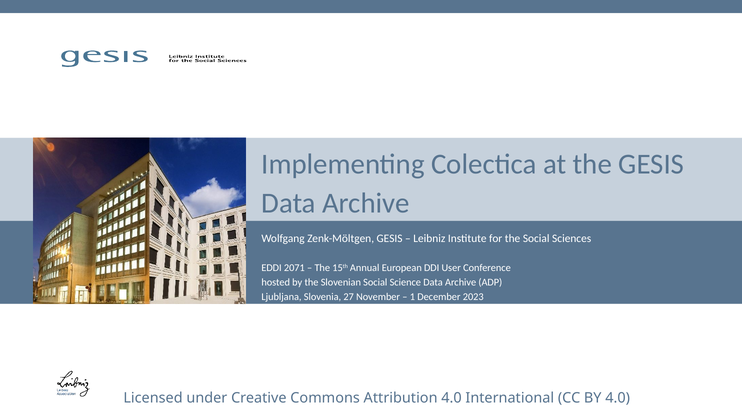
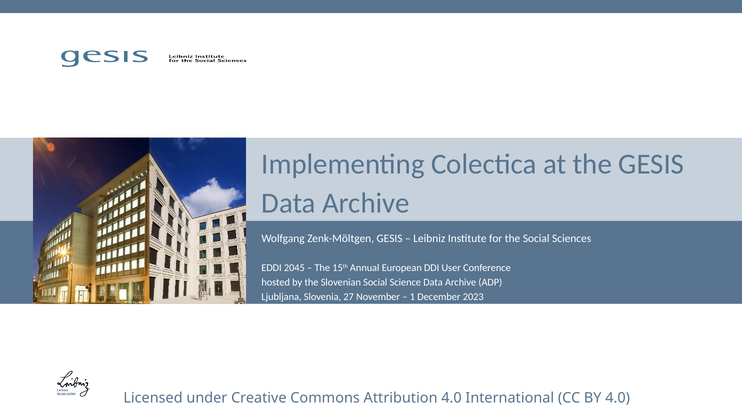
2071: 2071 -> 2045
